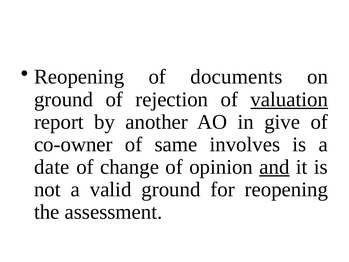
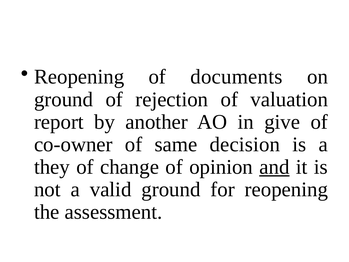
valuation underline: present -> none
involves: involves -> decision
date: date -> they
